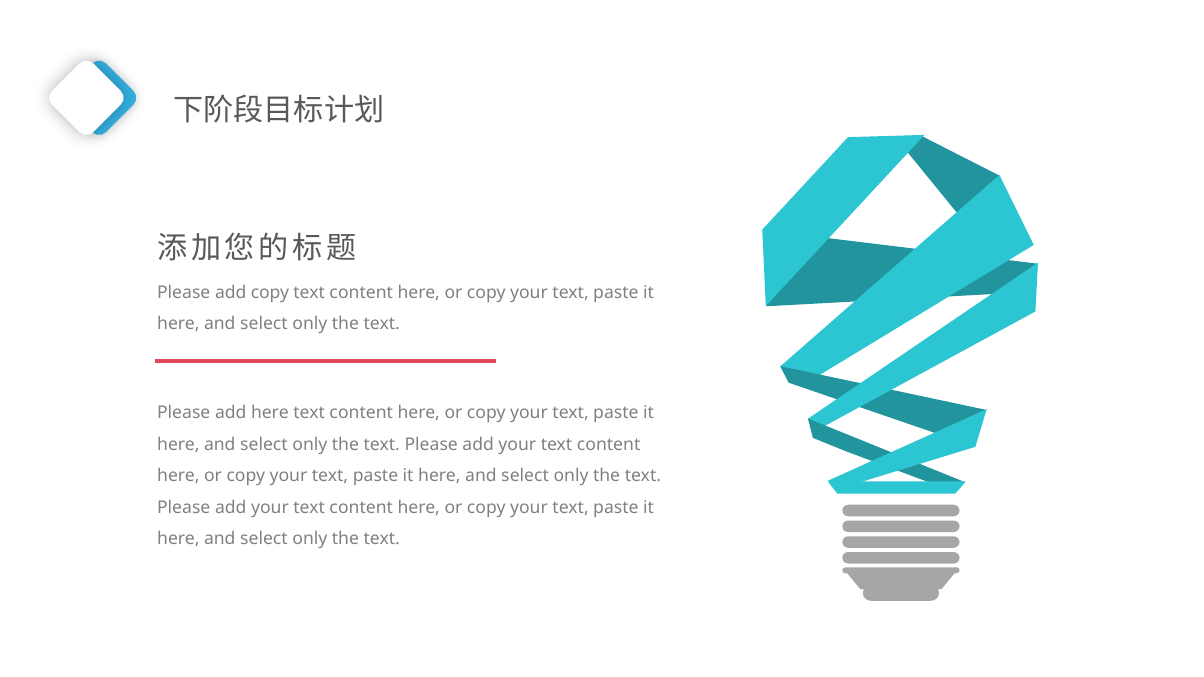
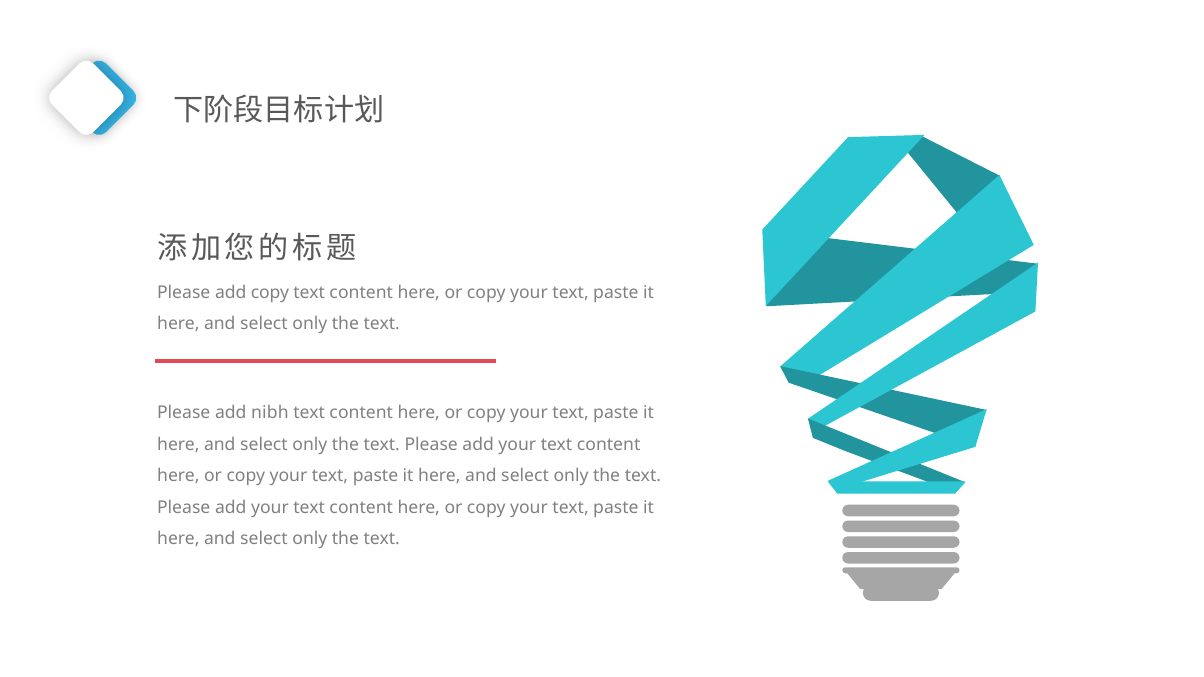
add here: here -> nibh
